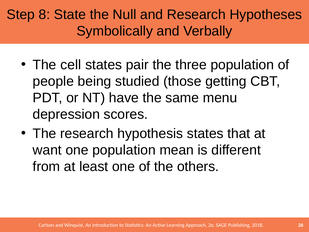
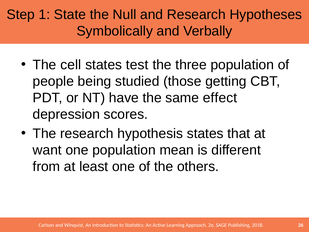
8: 8 -> 1
pair: pair -> test
menu: menu -> effect
